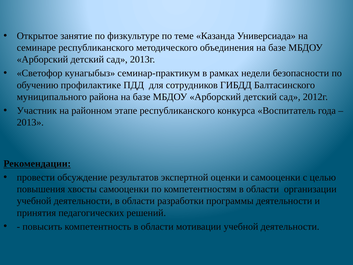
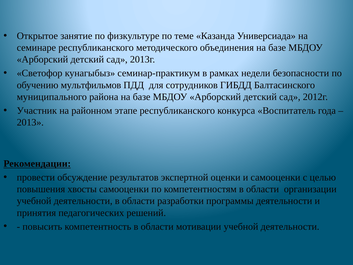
профилактике: профилактике -> мультфильмов
